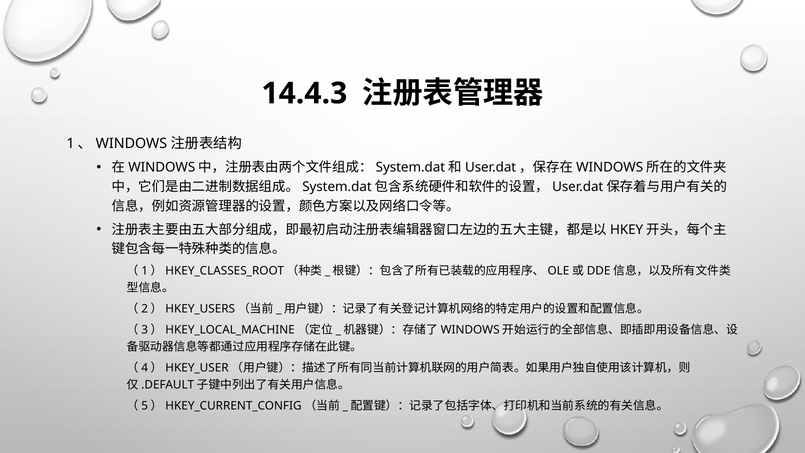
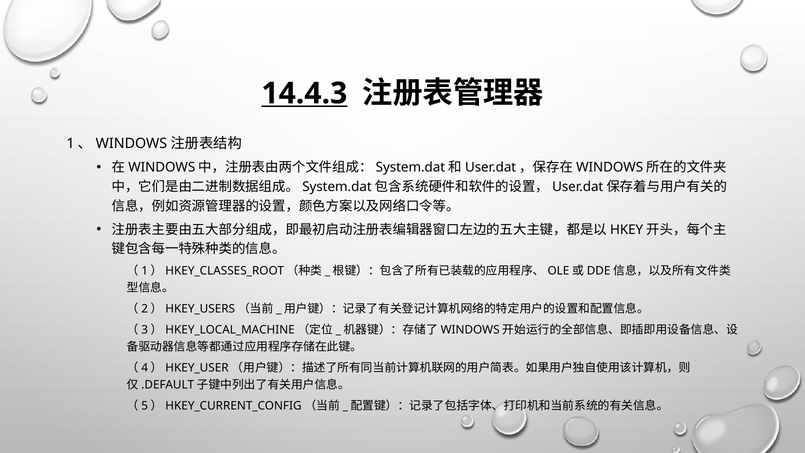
14.4.3 underline: none -> present
